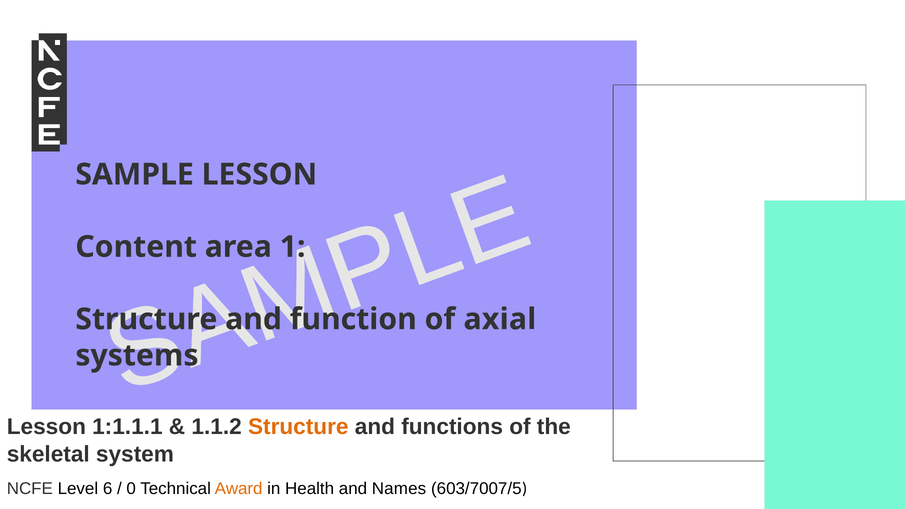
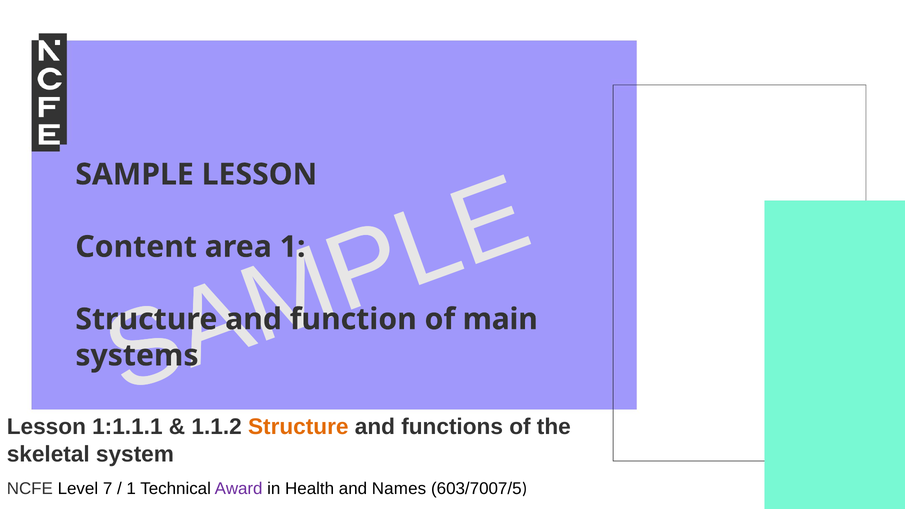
axial: axial -> main
6: 6 -> 7
0 at (131, 489): 0 -> 1
Award colour: orange -> purple
